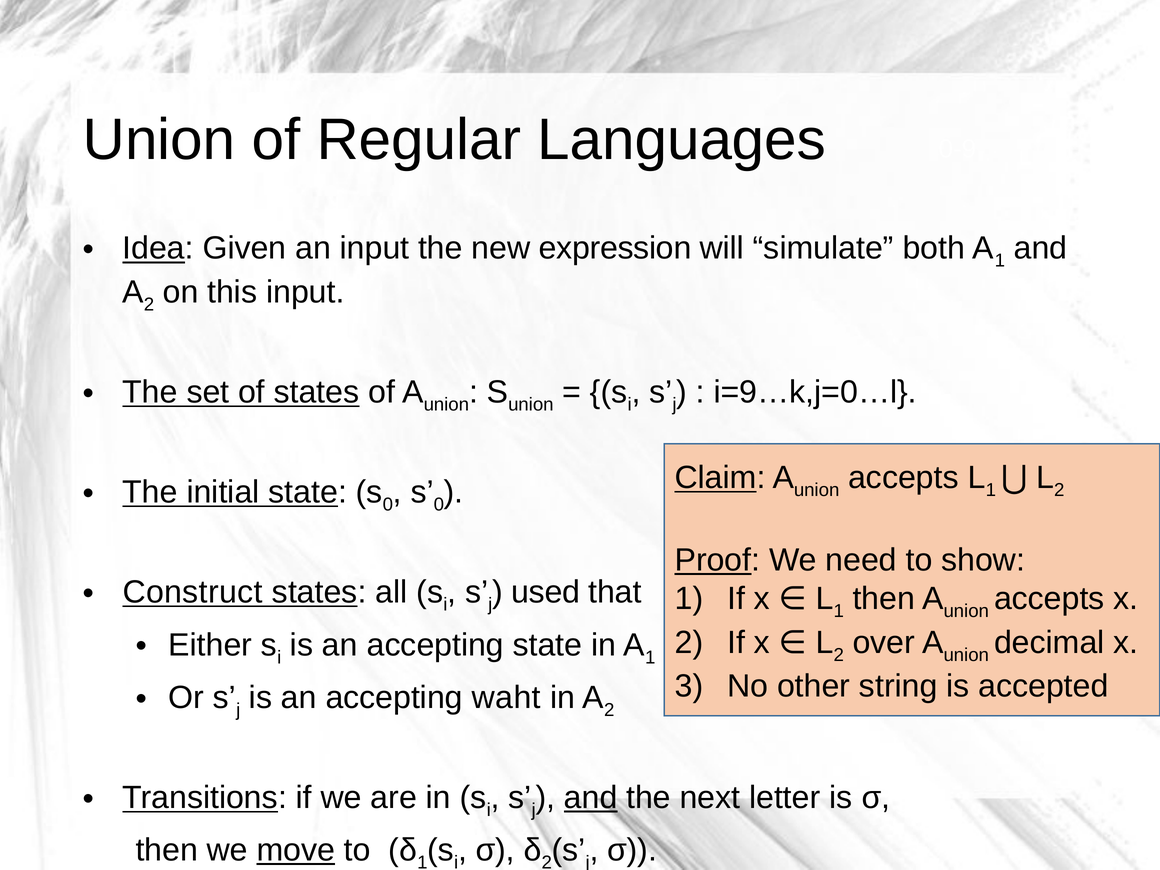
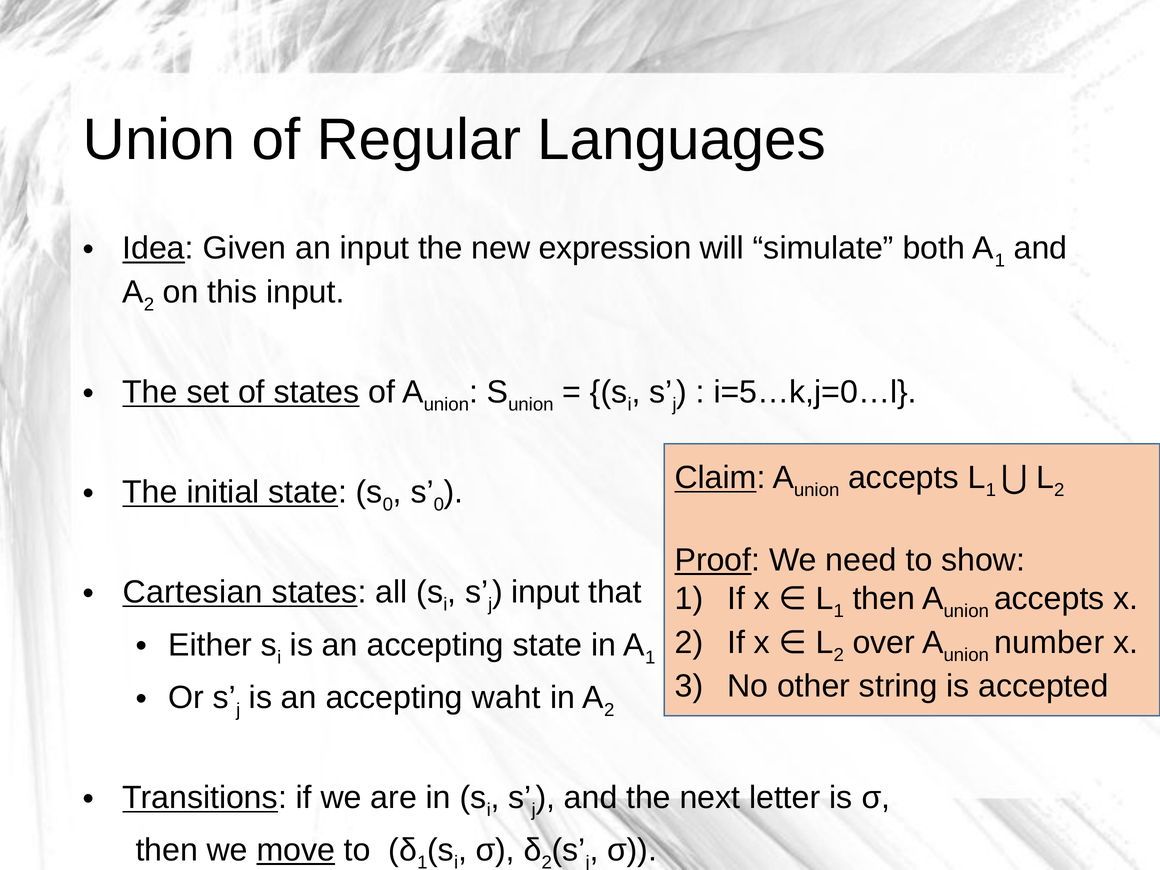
i=9…k,j=0…l: i=9…k,j=0…l -> i=5…k,j=0…l
Construct: Construct -> Cartesian
used at (546, 592): used -> input
decimal: decimal -> number
and at (591, 797) underline: present -> none
